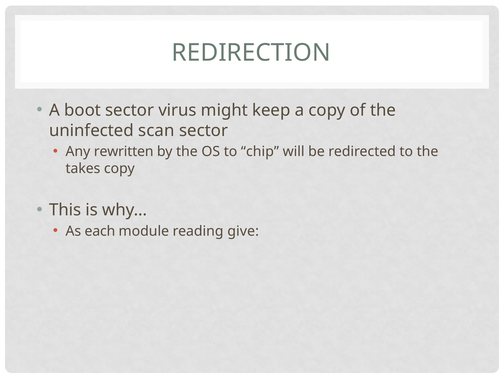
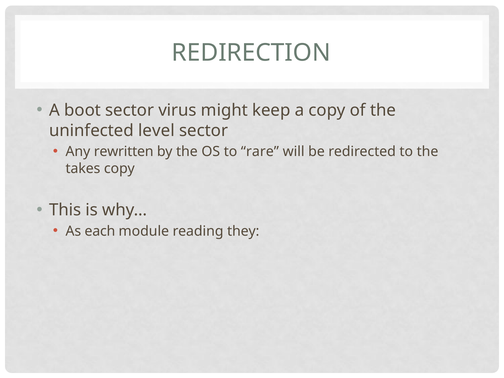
scan: scan -> level
chip: chip -> rare
give: give -> they
